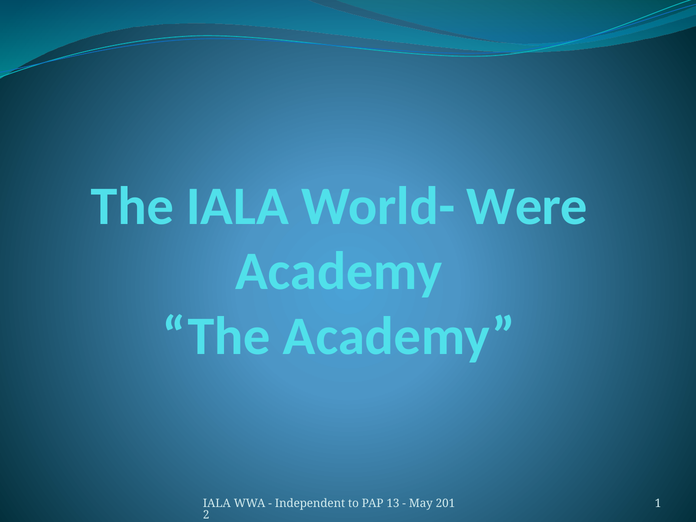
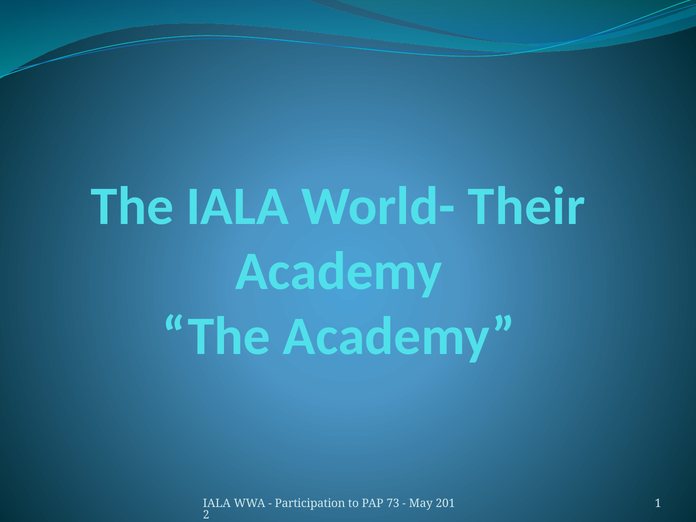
Were: Were -> Their
Independent: Independent -> Participation
13: 13 -> 73
